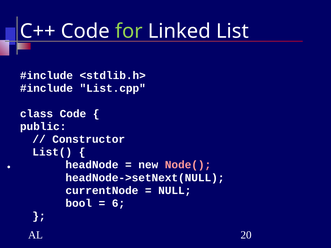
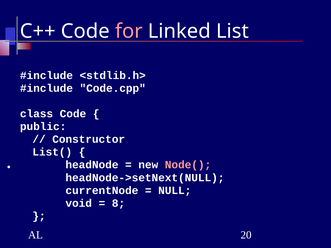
for colour: light green -> pink
List.cpp: List.cpp -> Code.cpp
bool: bool -> void
6: 6 -> 8
